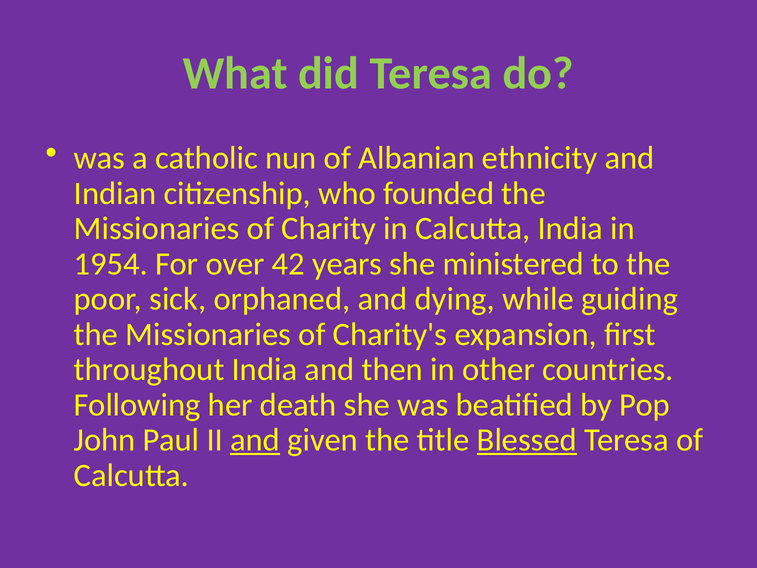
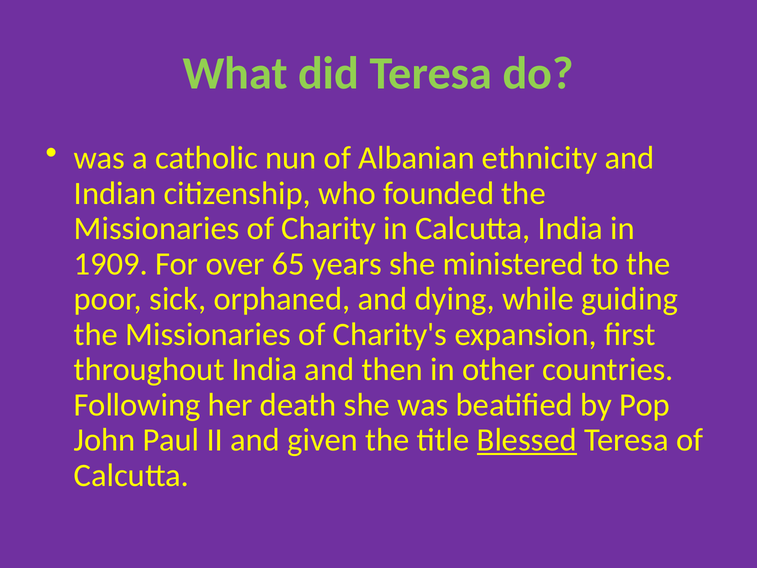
1954: 1954 -> 1909
42: 42 -> 65
and at (255, 440) underline: present -> none
